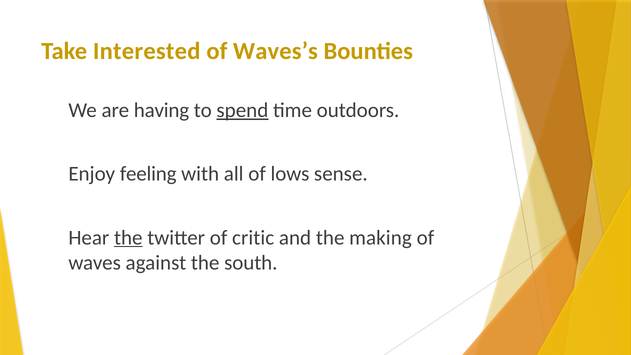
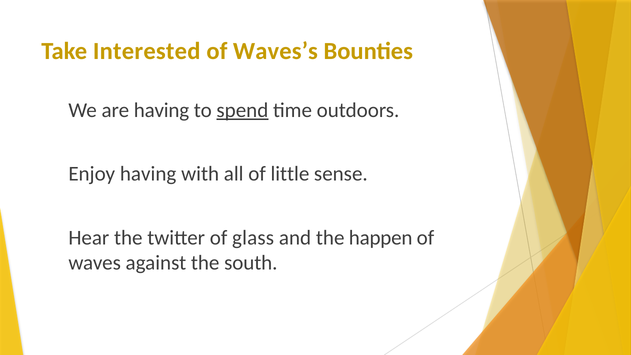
Enjoy feeling: feeling -> having
lows: lows -> little
the at (128, 238) underline: present -> none
critic: critic -> glass
making: making -> happen
